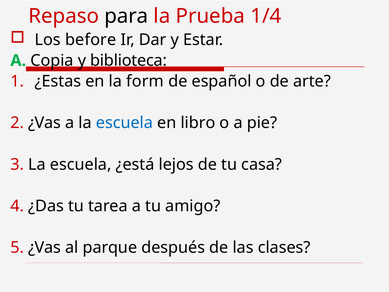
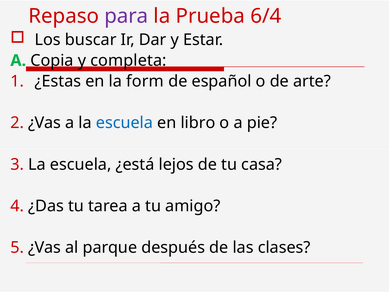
para colour: black -> purple
1/4: 1/4 -> 6/4
before: before -> buscar
biblioteca: biblioteca -> completa
